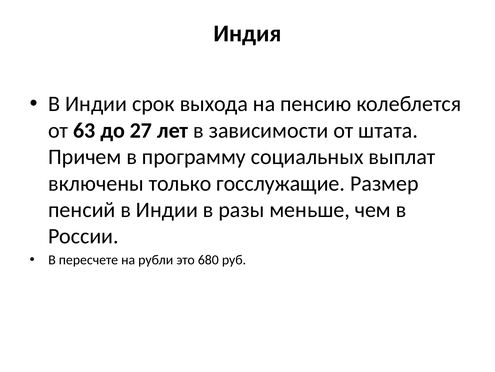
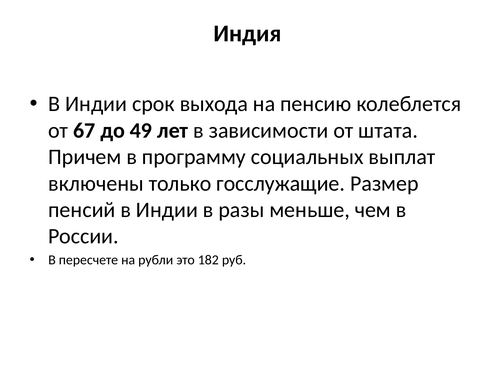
63: 63 -> 67
27: 27 -> 49
680: 680 -> 182
